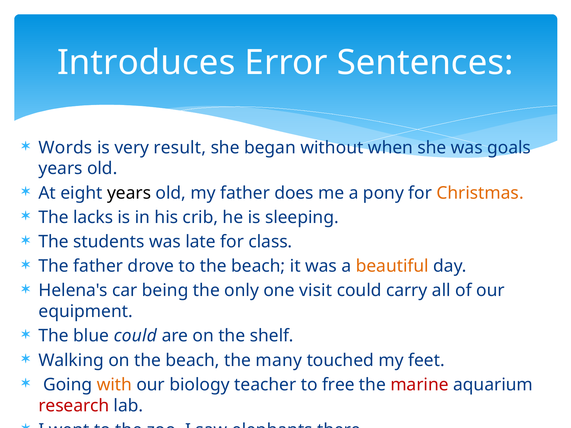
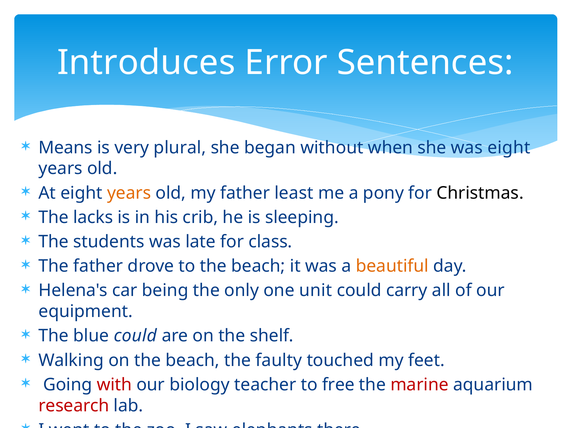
Words: Words -> Means
result: result -> plural
was goals: goals -> eight
years at (129, 193) colour: black -> orange
does: does -> least
Christmas colour: orange -> black
visit: visit -> unit
many: many -> faulty
with colour: orange -> red
